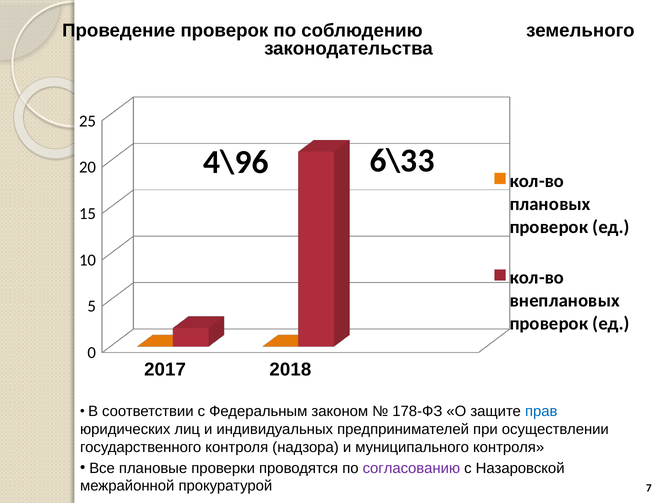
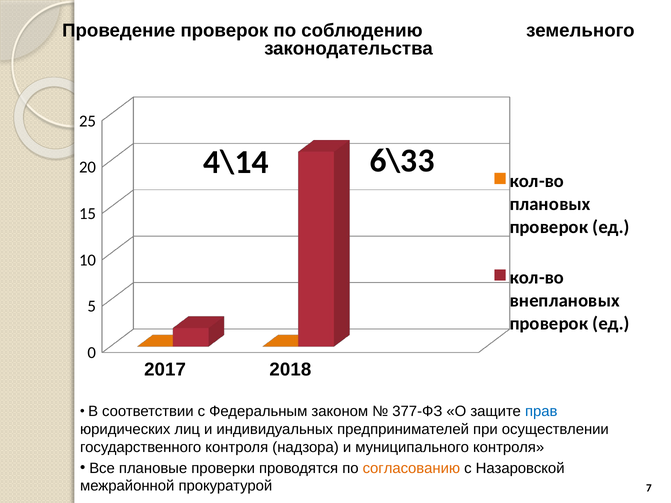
4\96: 4\96 -> 4\14
178-ФЗ: 178-ФЗ -> 377-ФЗ
согласованию colour: purple -> orange
